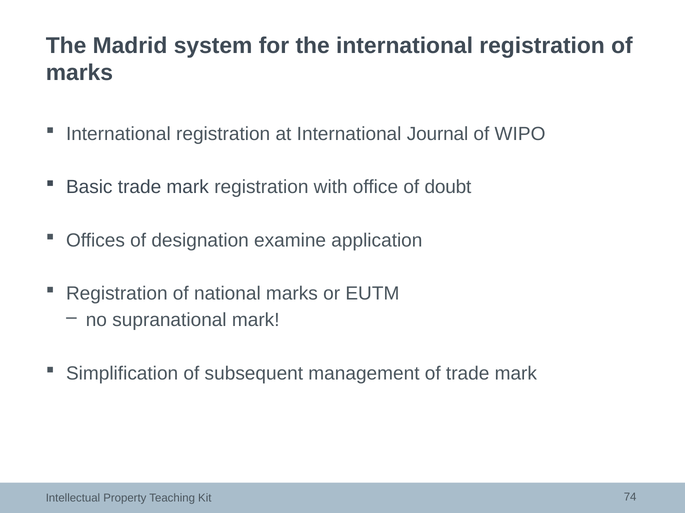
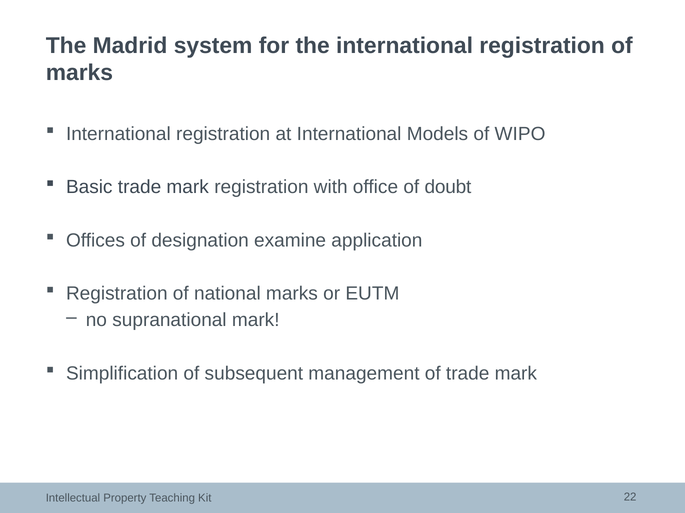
Journal: Journal -> Models
74: 74 -> 22
